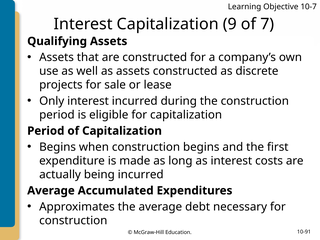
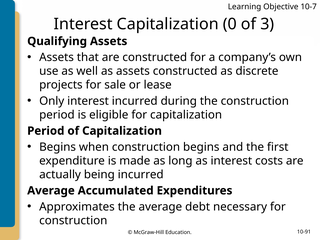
9: 9 -> 0
7: 7 -> 3
